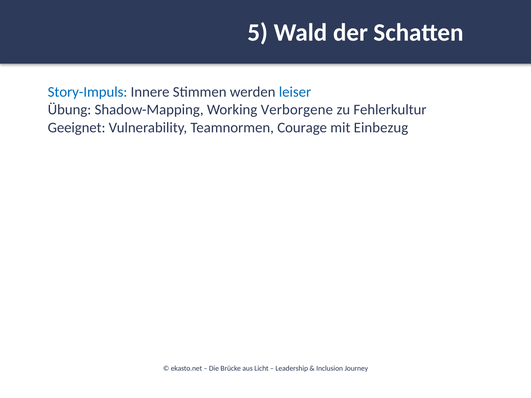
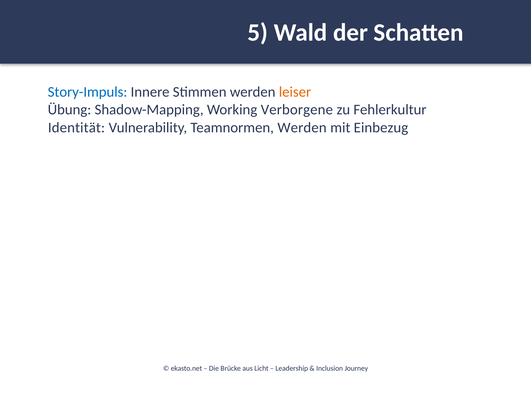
leiser colour: blue -> orange
Geeignet: Geeignet -> Identität
Teamnormen Courage: Courage -> Werden
